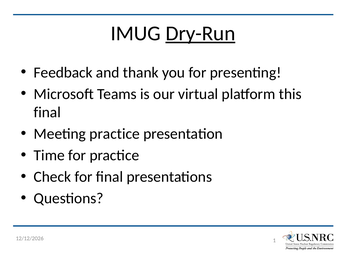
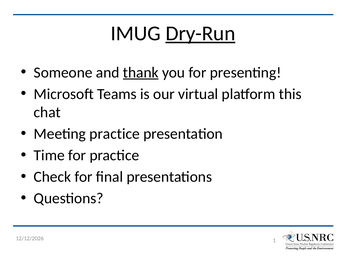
Feedback: Feedback -> Someone
thank underline: none -> present
final at (47, 113): final -> chat
